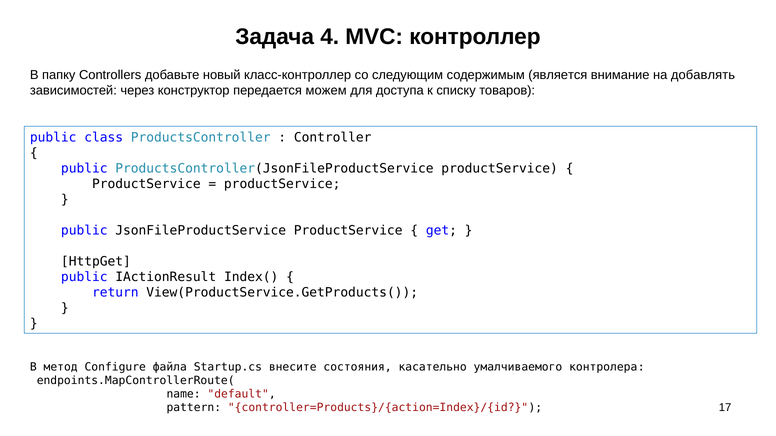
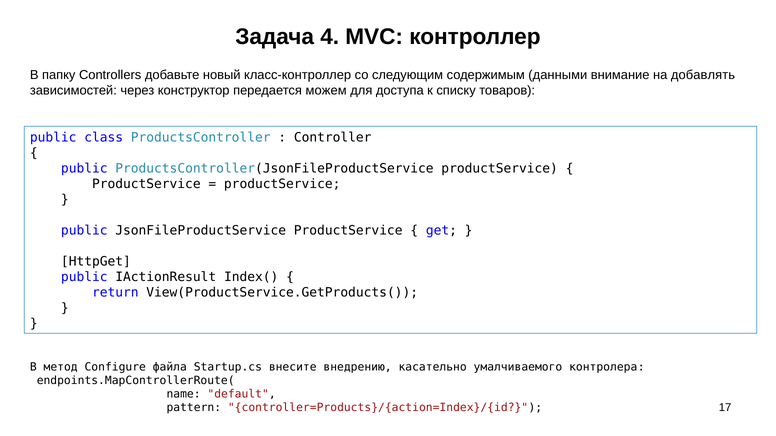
является: является -> данными
состояния: состояния -> внедрению
